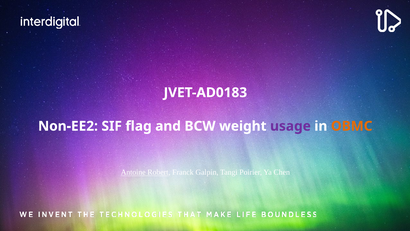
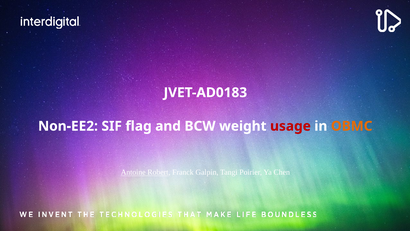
usage colour: purple -> red
